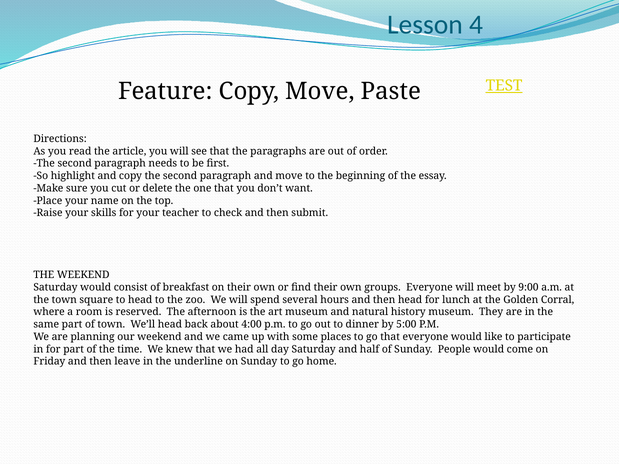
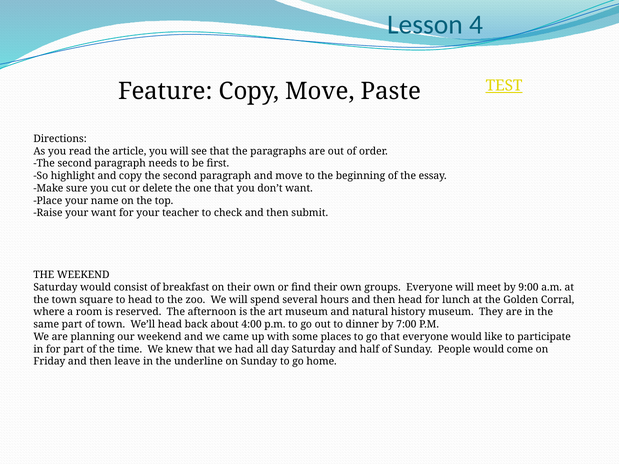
your skills: skills -> want
5:00: 5:00 -> 7:00
